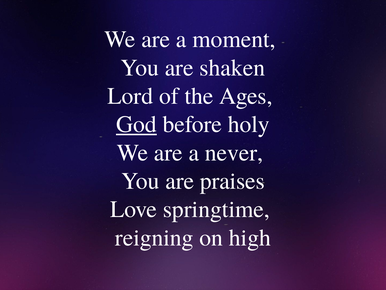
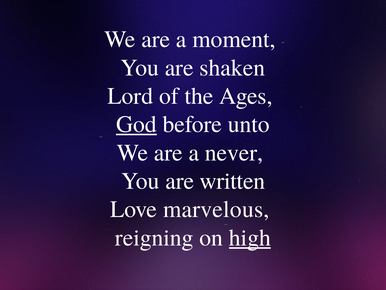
holy: holy -> unto
praises: praises -> written
springtime: springtime -> marvelous
high underline: none -> present
